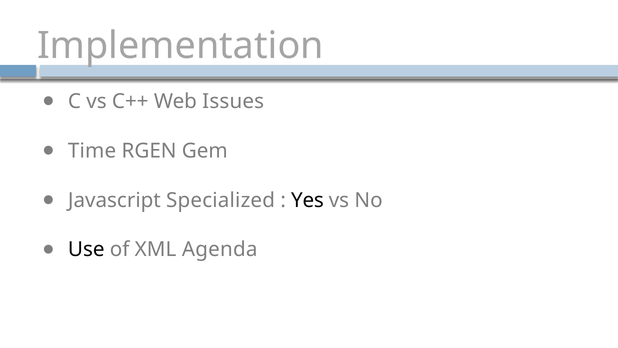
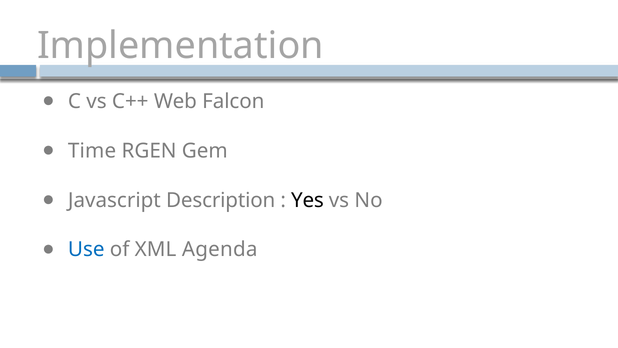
Issues: Issues -> Falcon
Specialized: Specialized -> Description
Use colour: black -> blue
